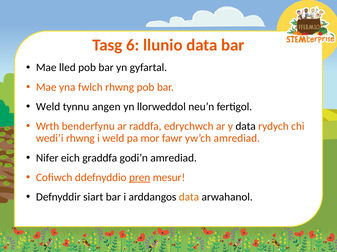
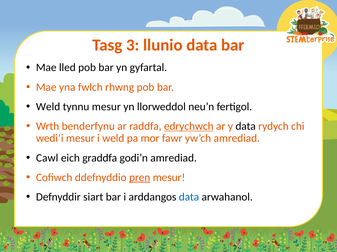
6: 6 -> 3
tynnu angen: angen -> mesur
edrychwch underline: none -> present
wedi’i rhwng: rhwng -> mesur
Nifer: Nifer -> Cawl
data at (189, 197) colour: orange -> blue
